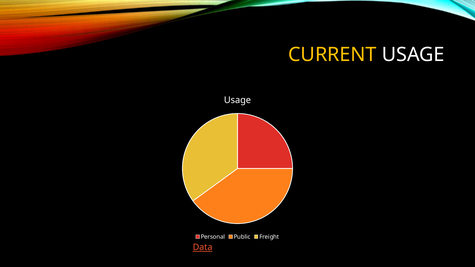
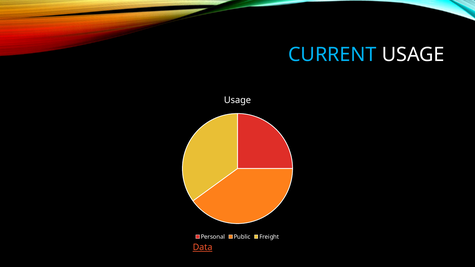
CURRENT colour: yellow -> light blue
